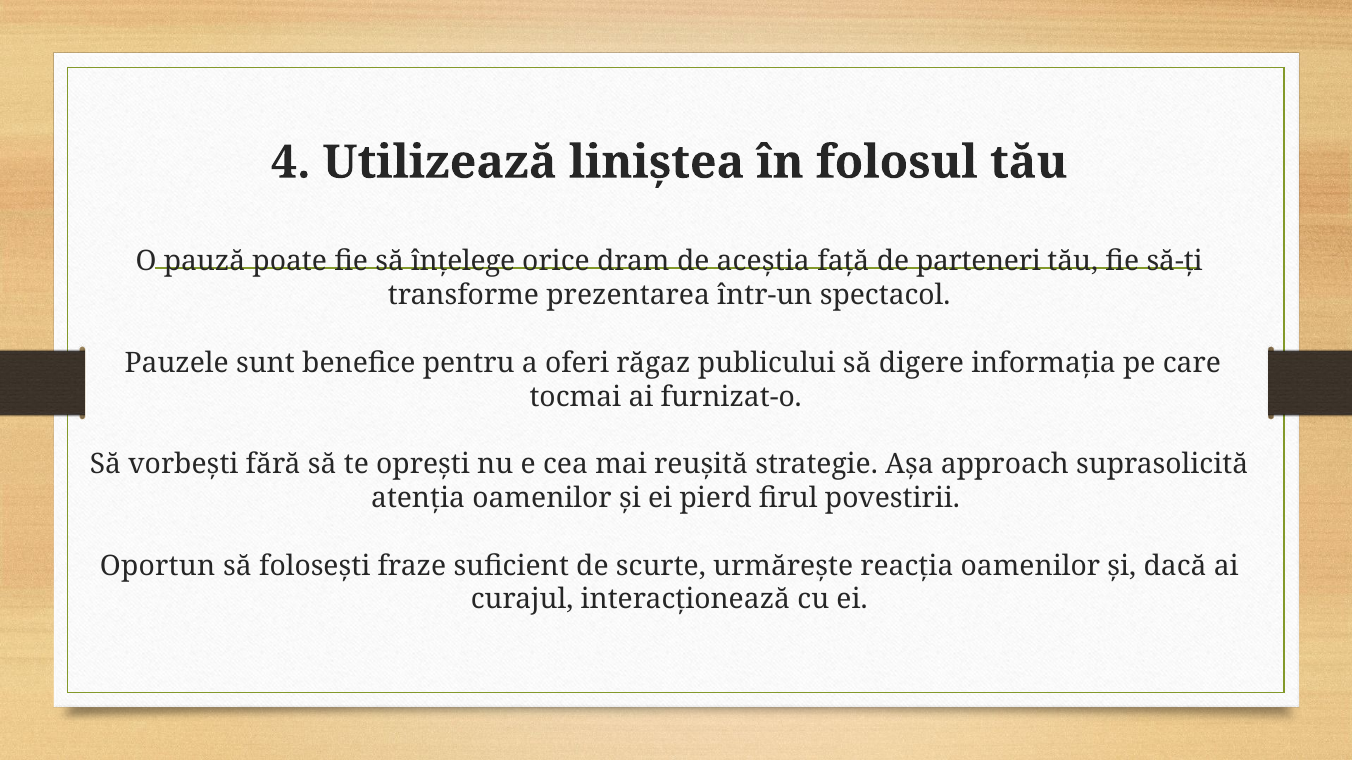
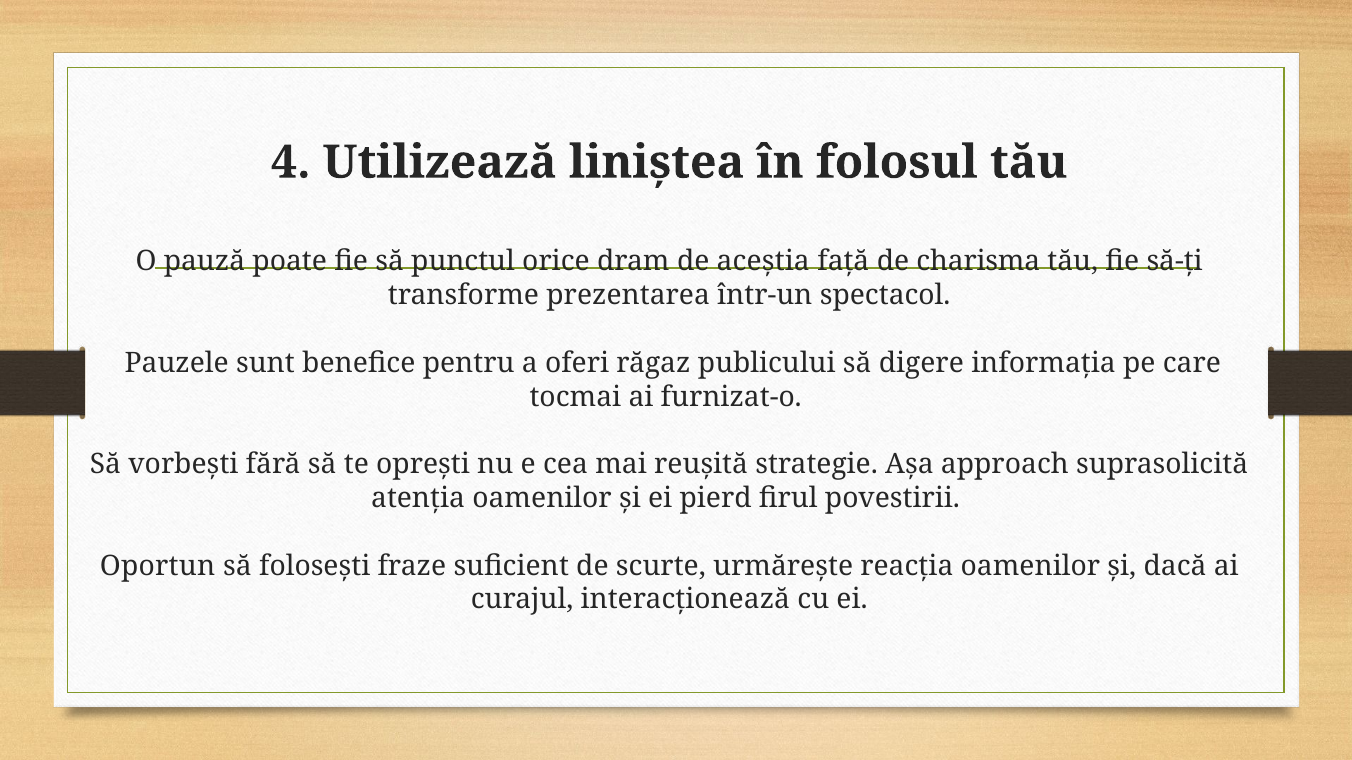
înțelege: înțelege -> punctul
parteneri: parteneri -> charisma
